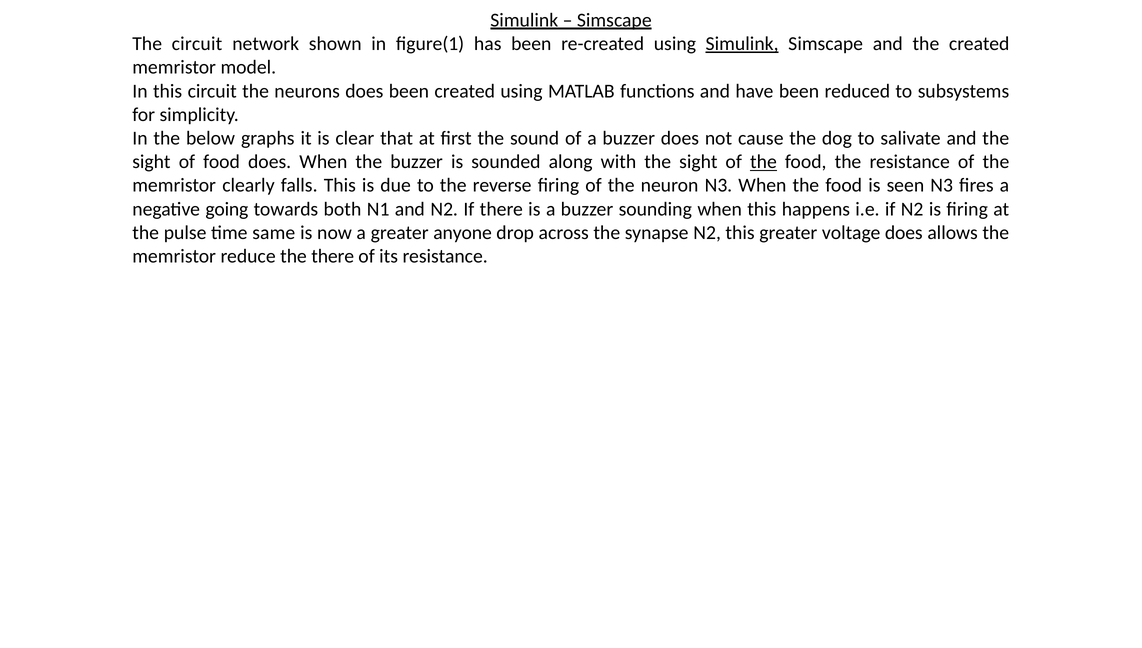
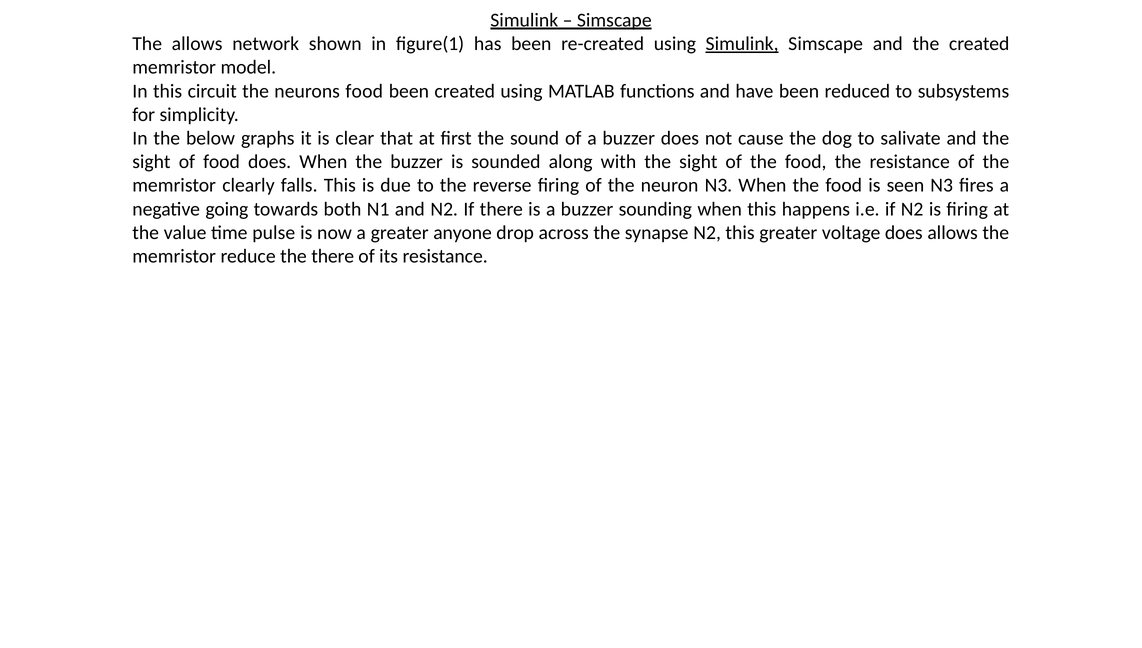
The circuit: circuit -> allows
neurons does: does -> food
the at (763, 162) underline: present -> none
pulse: pulse -> value
same: same -> pulse
